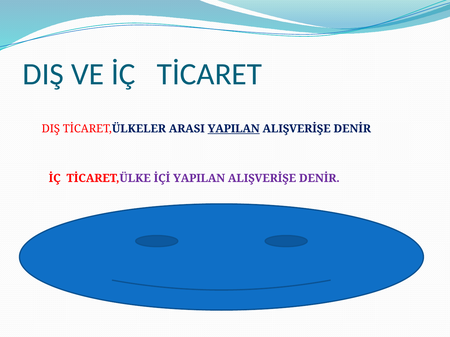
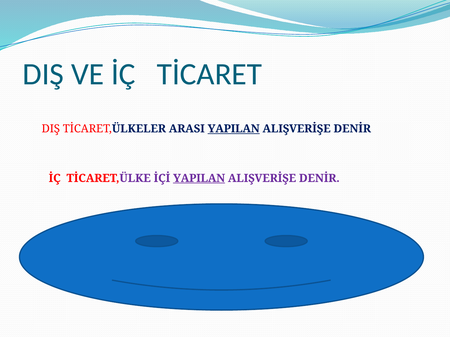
YAPILAN at (199, 178) underline: none -> present
